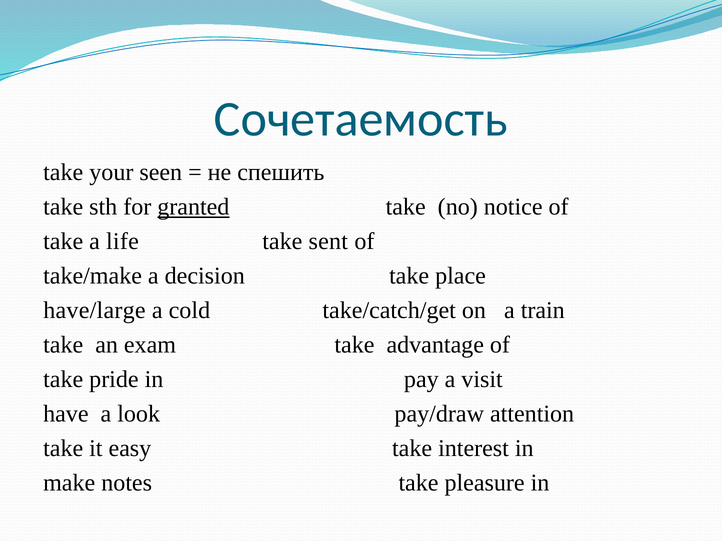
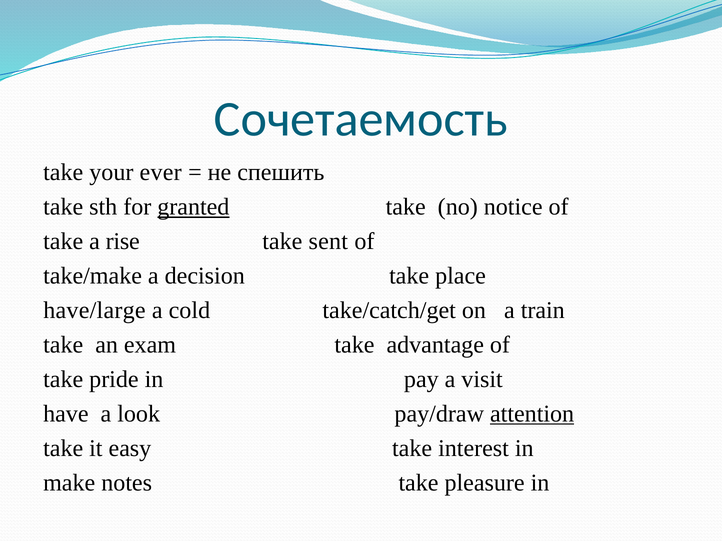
seen: seen -> ever
life: life -> rise
attention underline: none -> present
